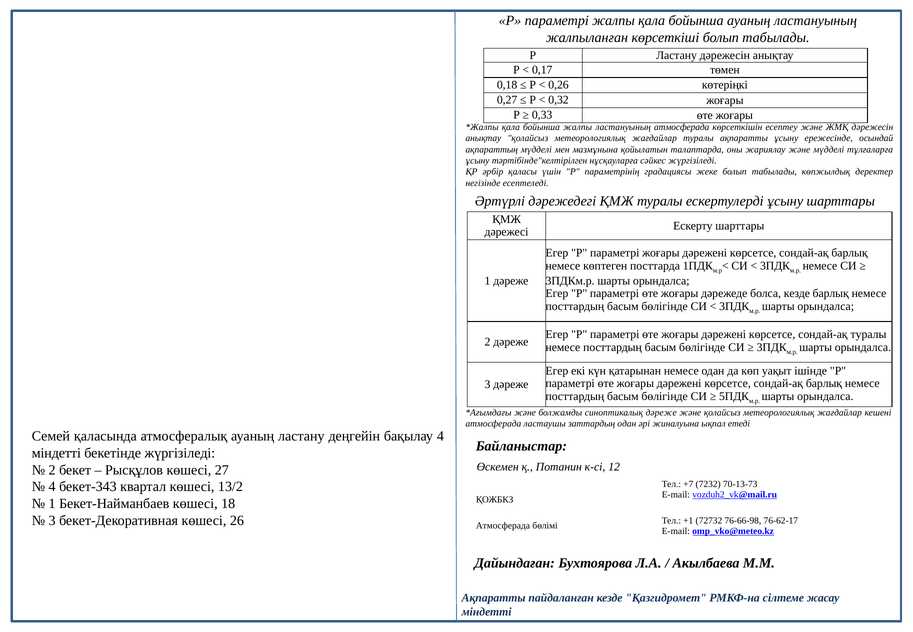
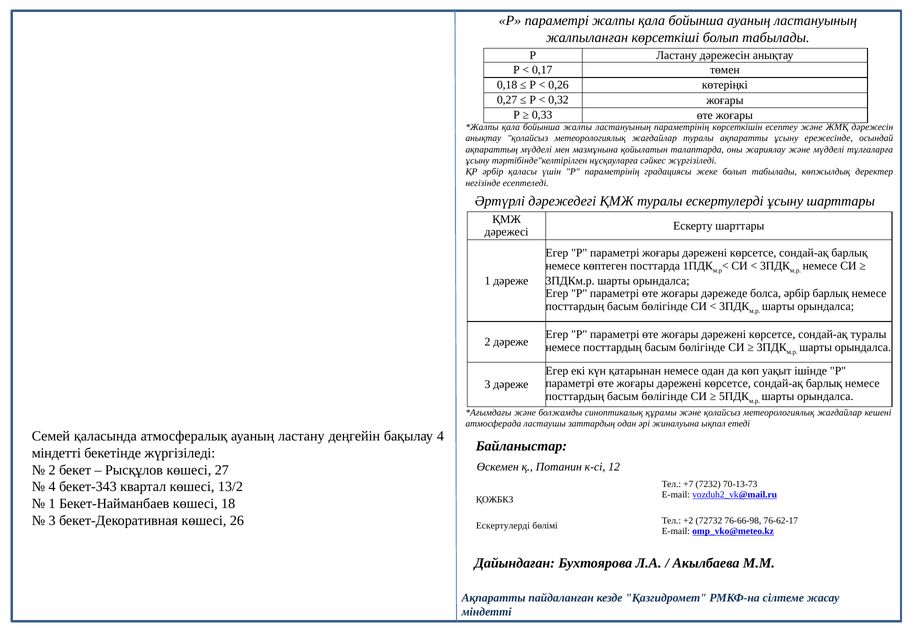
ластануының атмосферада: атмосферада -> параметрінің
болса кезде: кезде -> әрбір
синоптикалық дәреже: дәреже -> құрамы
+1: +1 -> +2
Атмосферада at (503, 526): Атмосферада -> Ескертулерді
